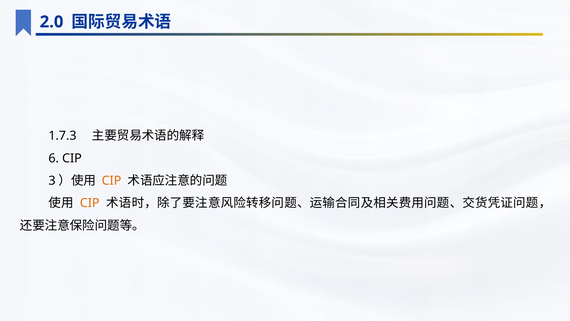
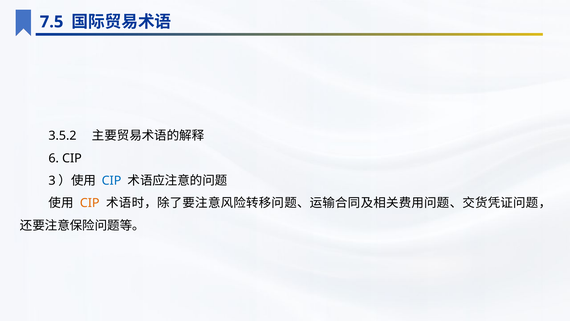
2.0: 2.0 -> 7.5
1.7.3: 1.7.3 -> 3.5.2
CIP at (112, 181) colour: orange -> blue
